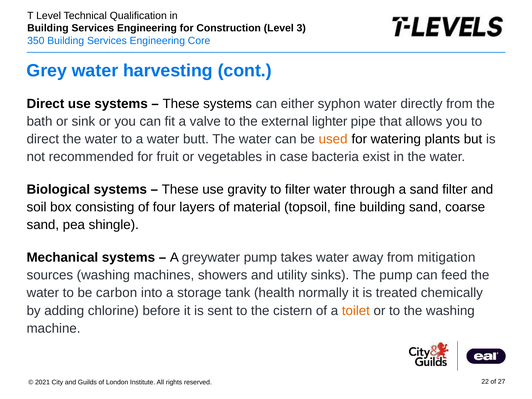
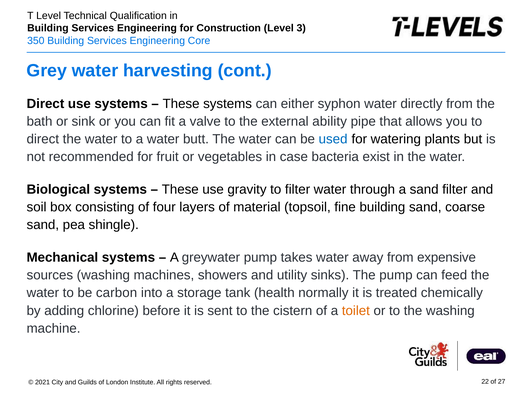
lighter: lighter -> ability
used colour: orange -> blue
mitigation: mitigation -> expensive
